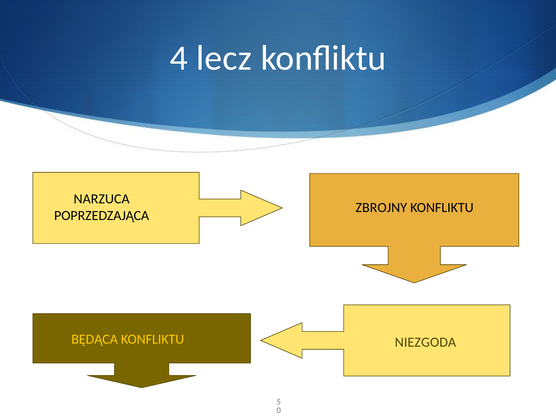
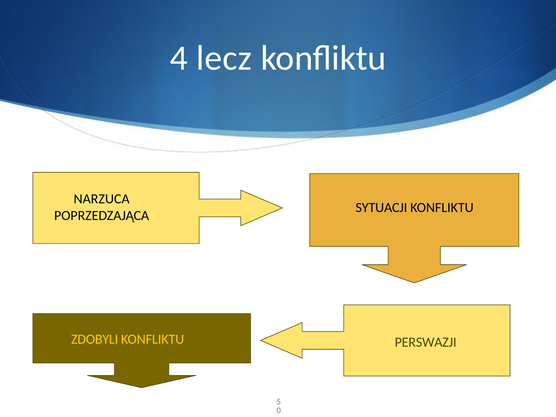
ZBROJNY: ZBROJNY -> SYTUACJI
BĘDĄCA: BĘDĄCA -> ZDOBYLI
NIEZGODA: NIEZGODA -> PERSWAZJI
